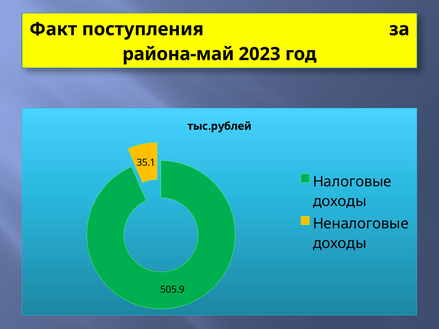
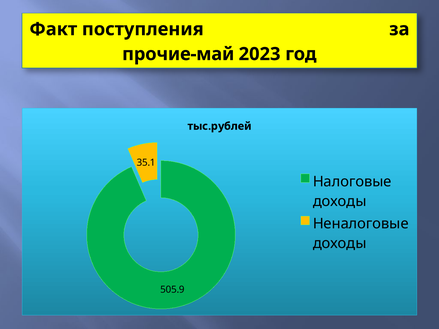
района-май: района-май -> прочие-май
